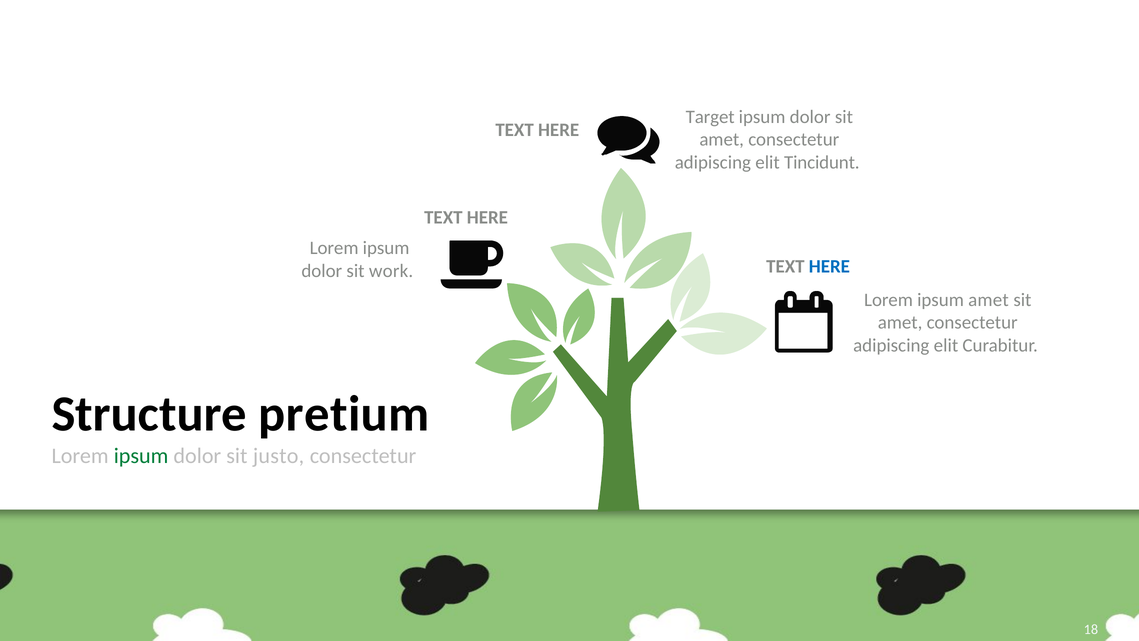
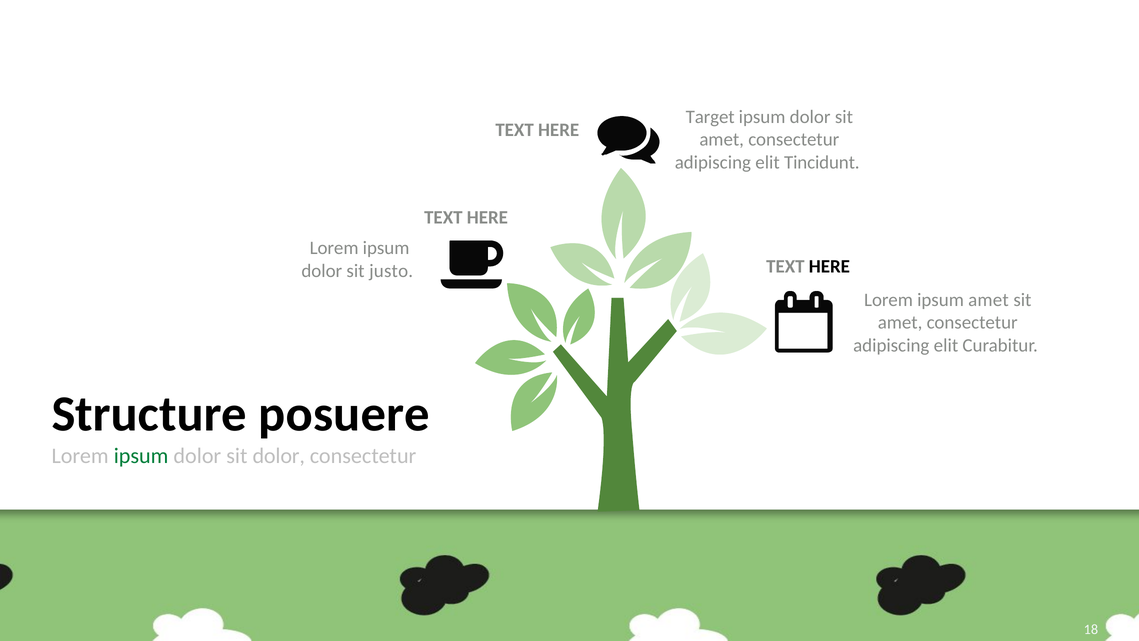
HERE at (829, 266) colour: blue -> black
work: work -> justo
pretium: pretium -> posuere
sit justo: justo -> dolor
